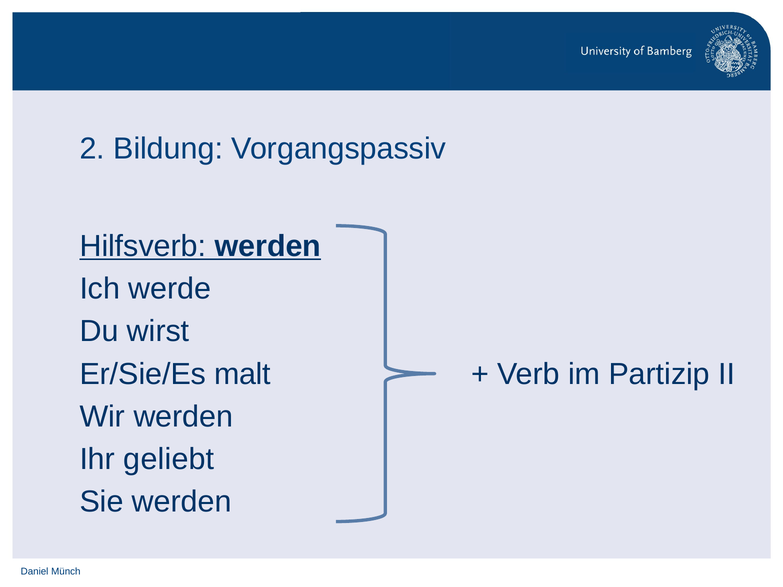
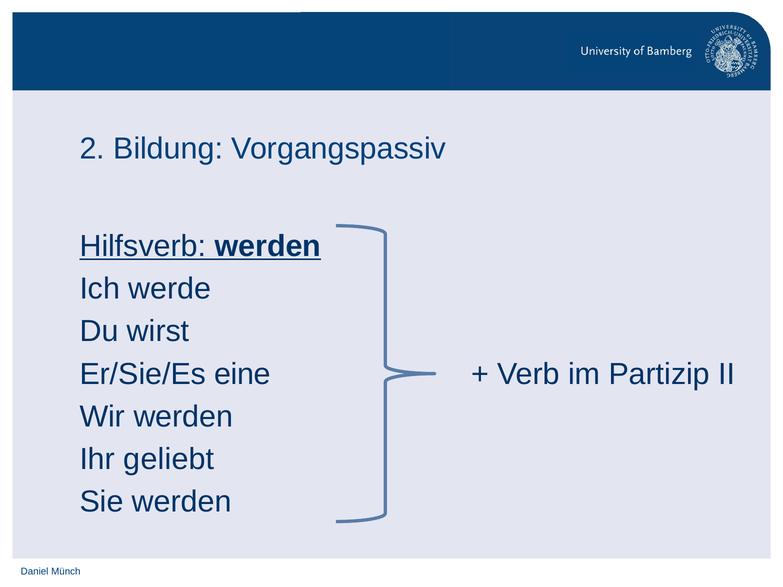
malt: malt -> eine
